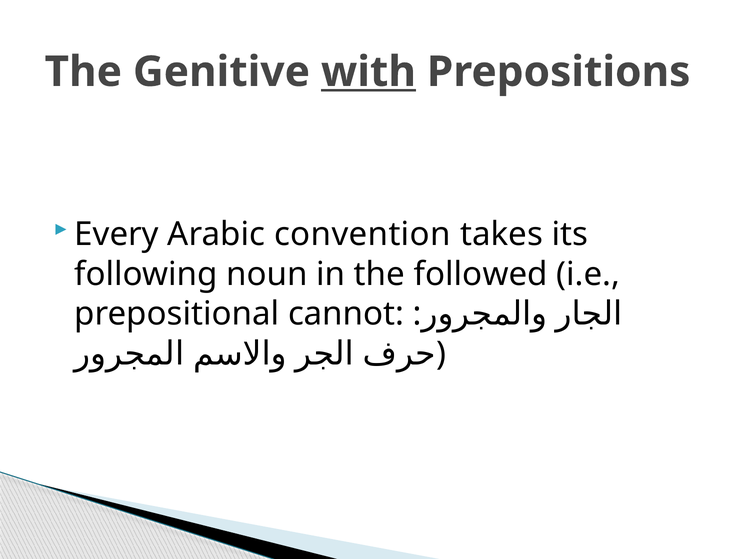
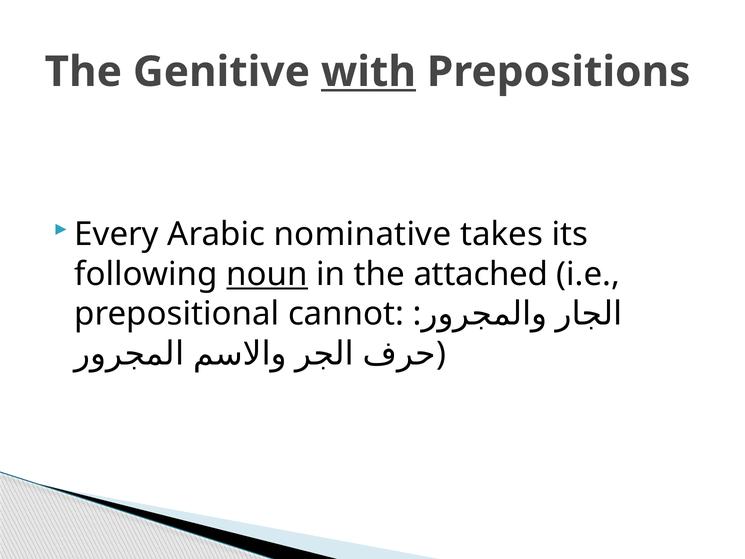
convention: convention -> nominative
noun underline: none -> present
followed: followed -> attached
